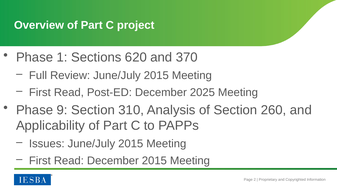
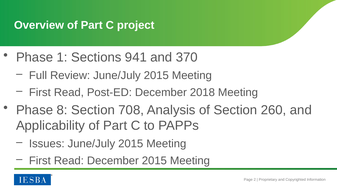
620: 620 -> 941
2025: 2025 -> 2018
9: 9 -> 8
310: 310 -> 708
